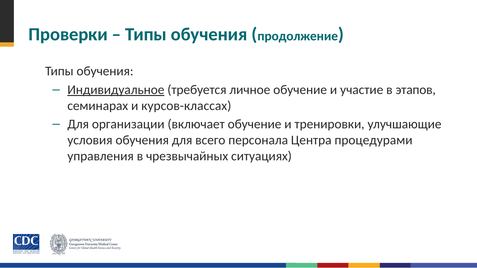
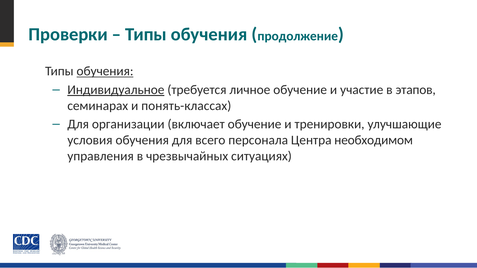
обучения at (105, 71) underline: none -> present
курсов-классах: курсов-классах -> понять-классах
процедурами: процедурами -> необходимом
